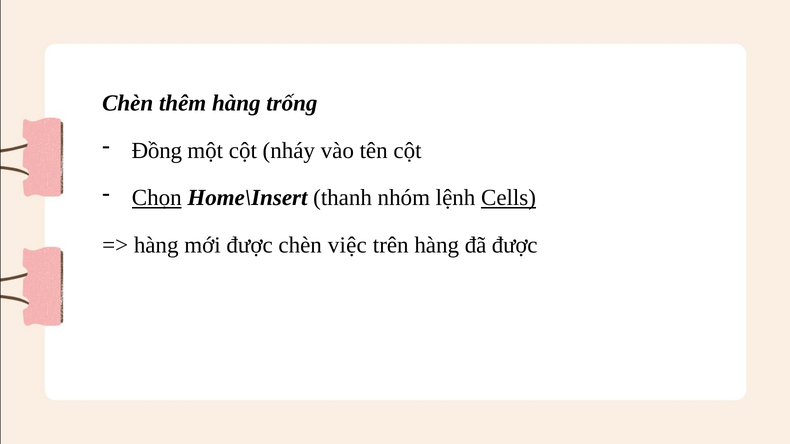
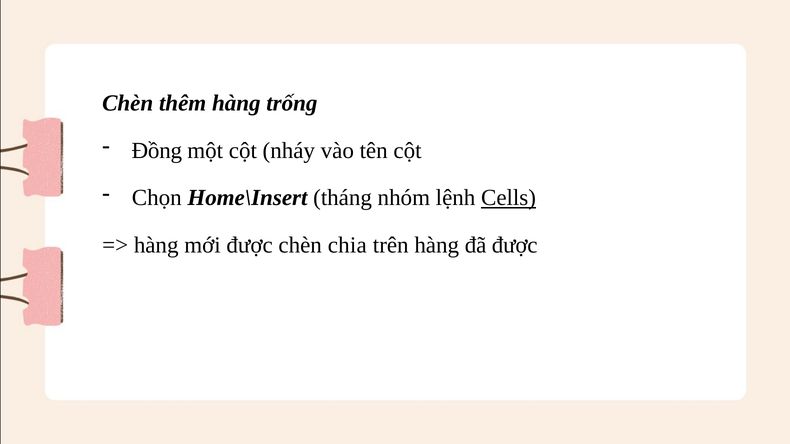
Chọn underline: present -> none
thanh: thanh -> tháng
việc: việc -> chia
